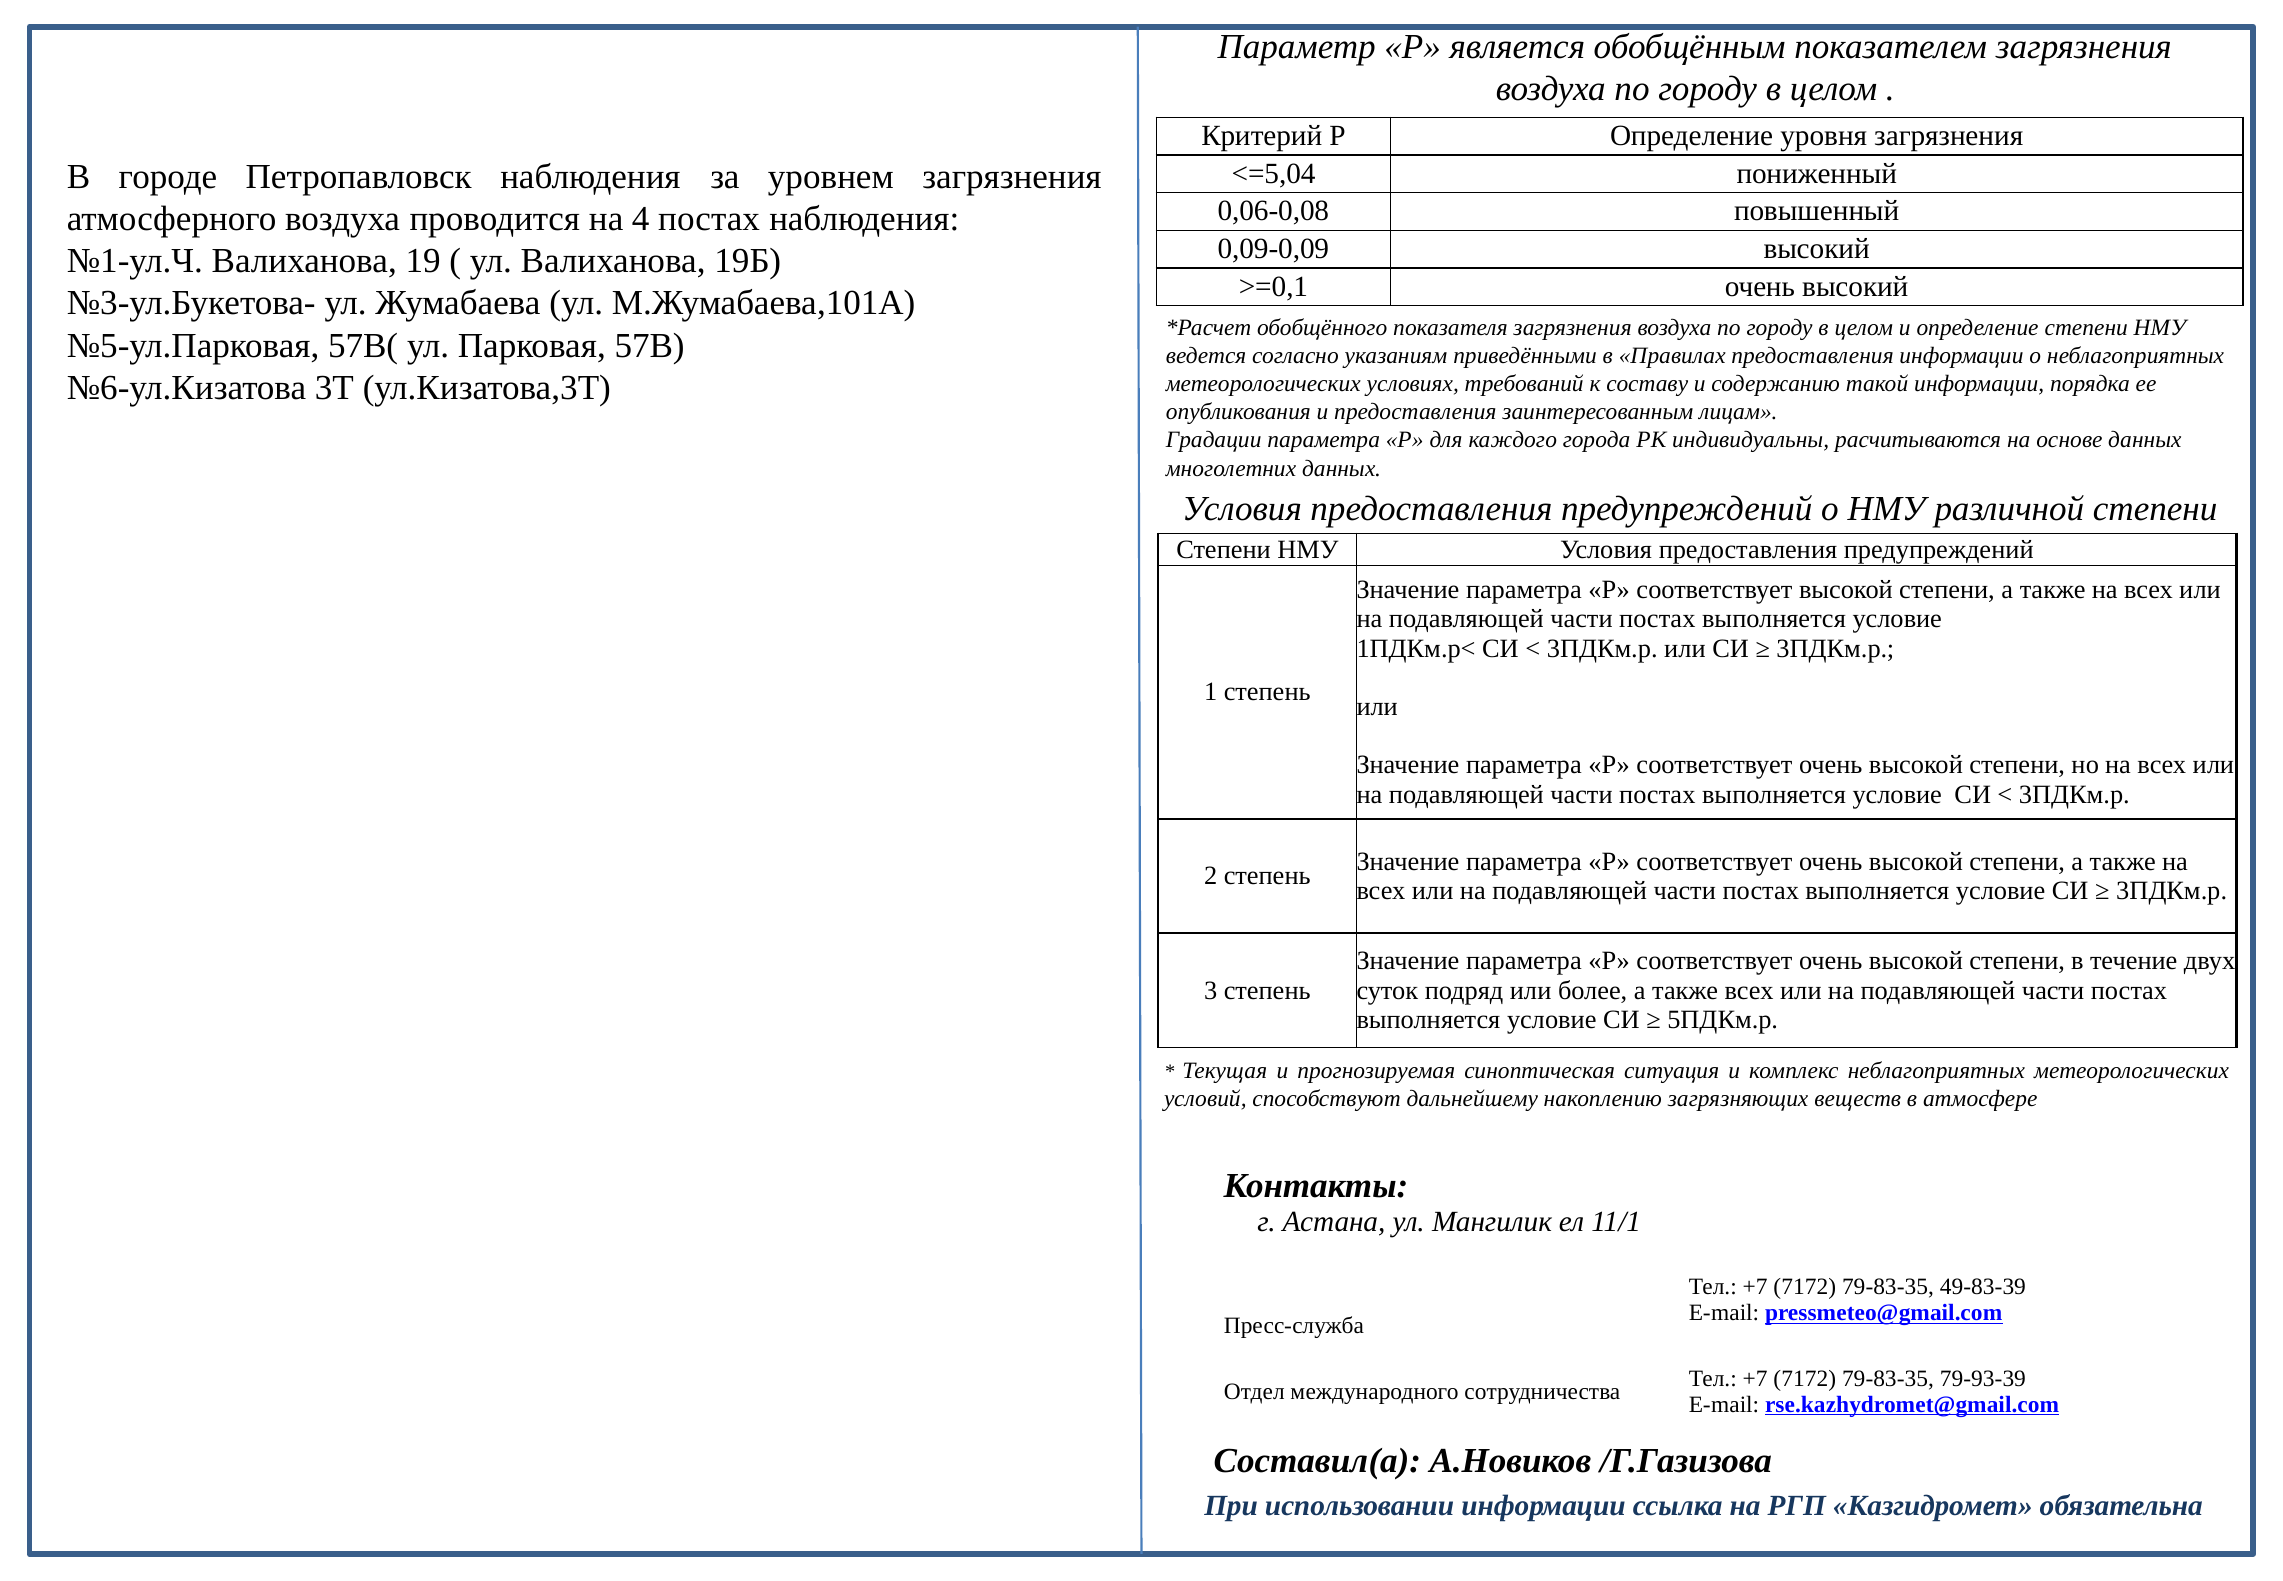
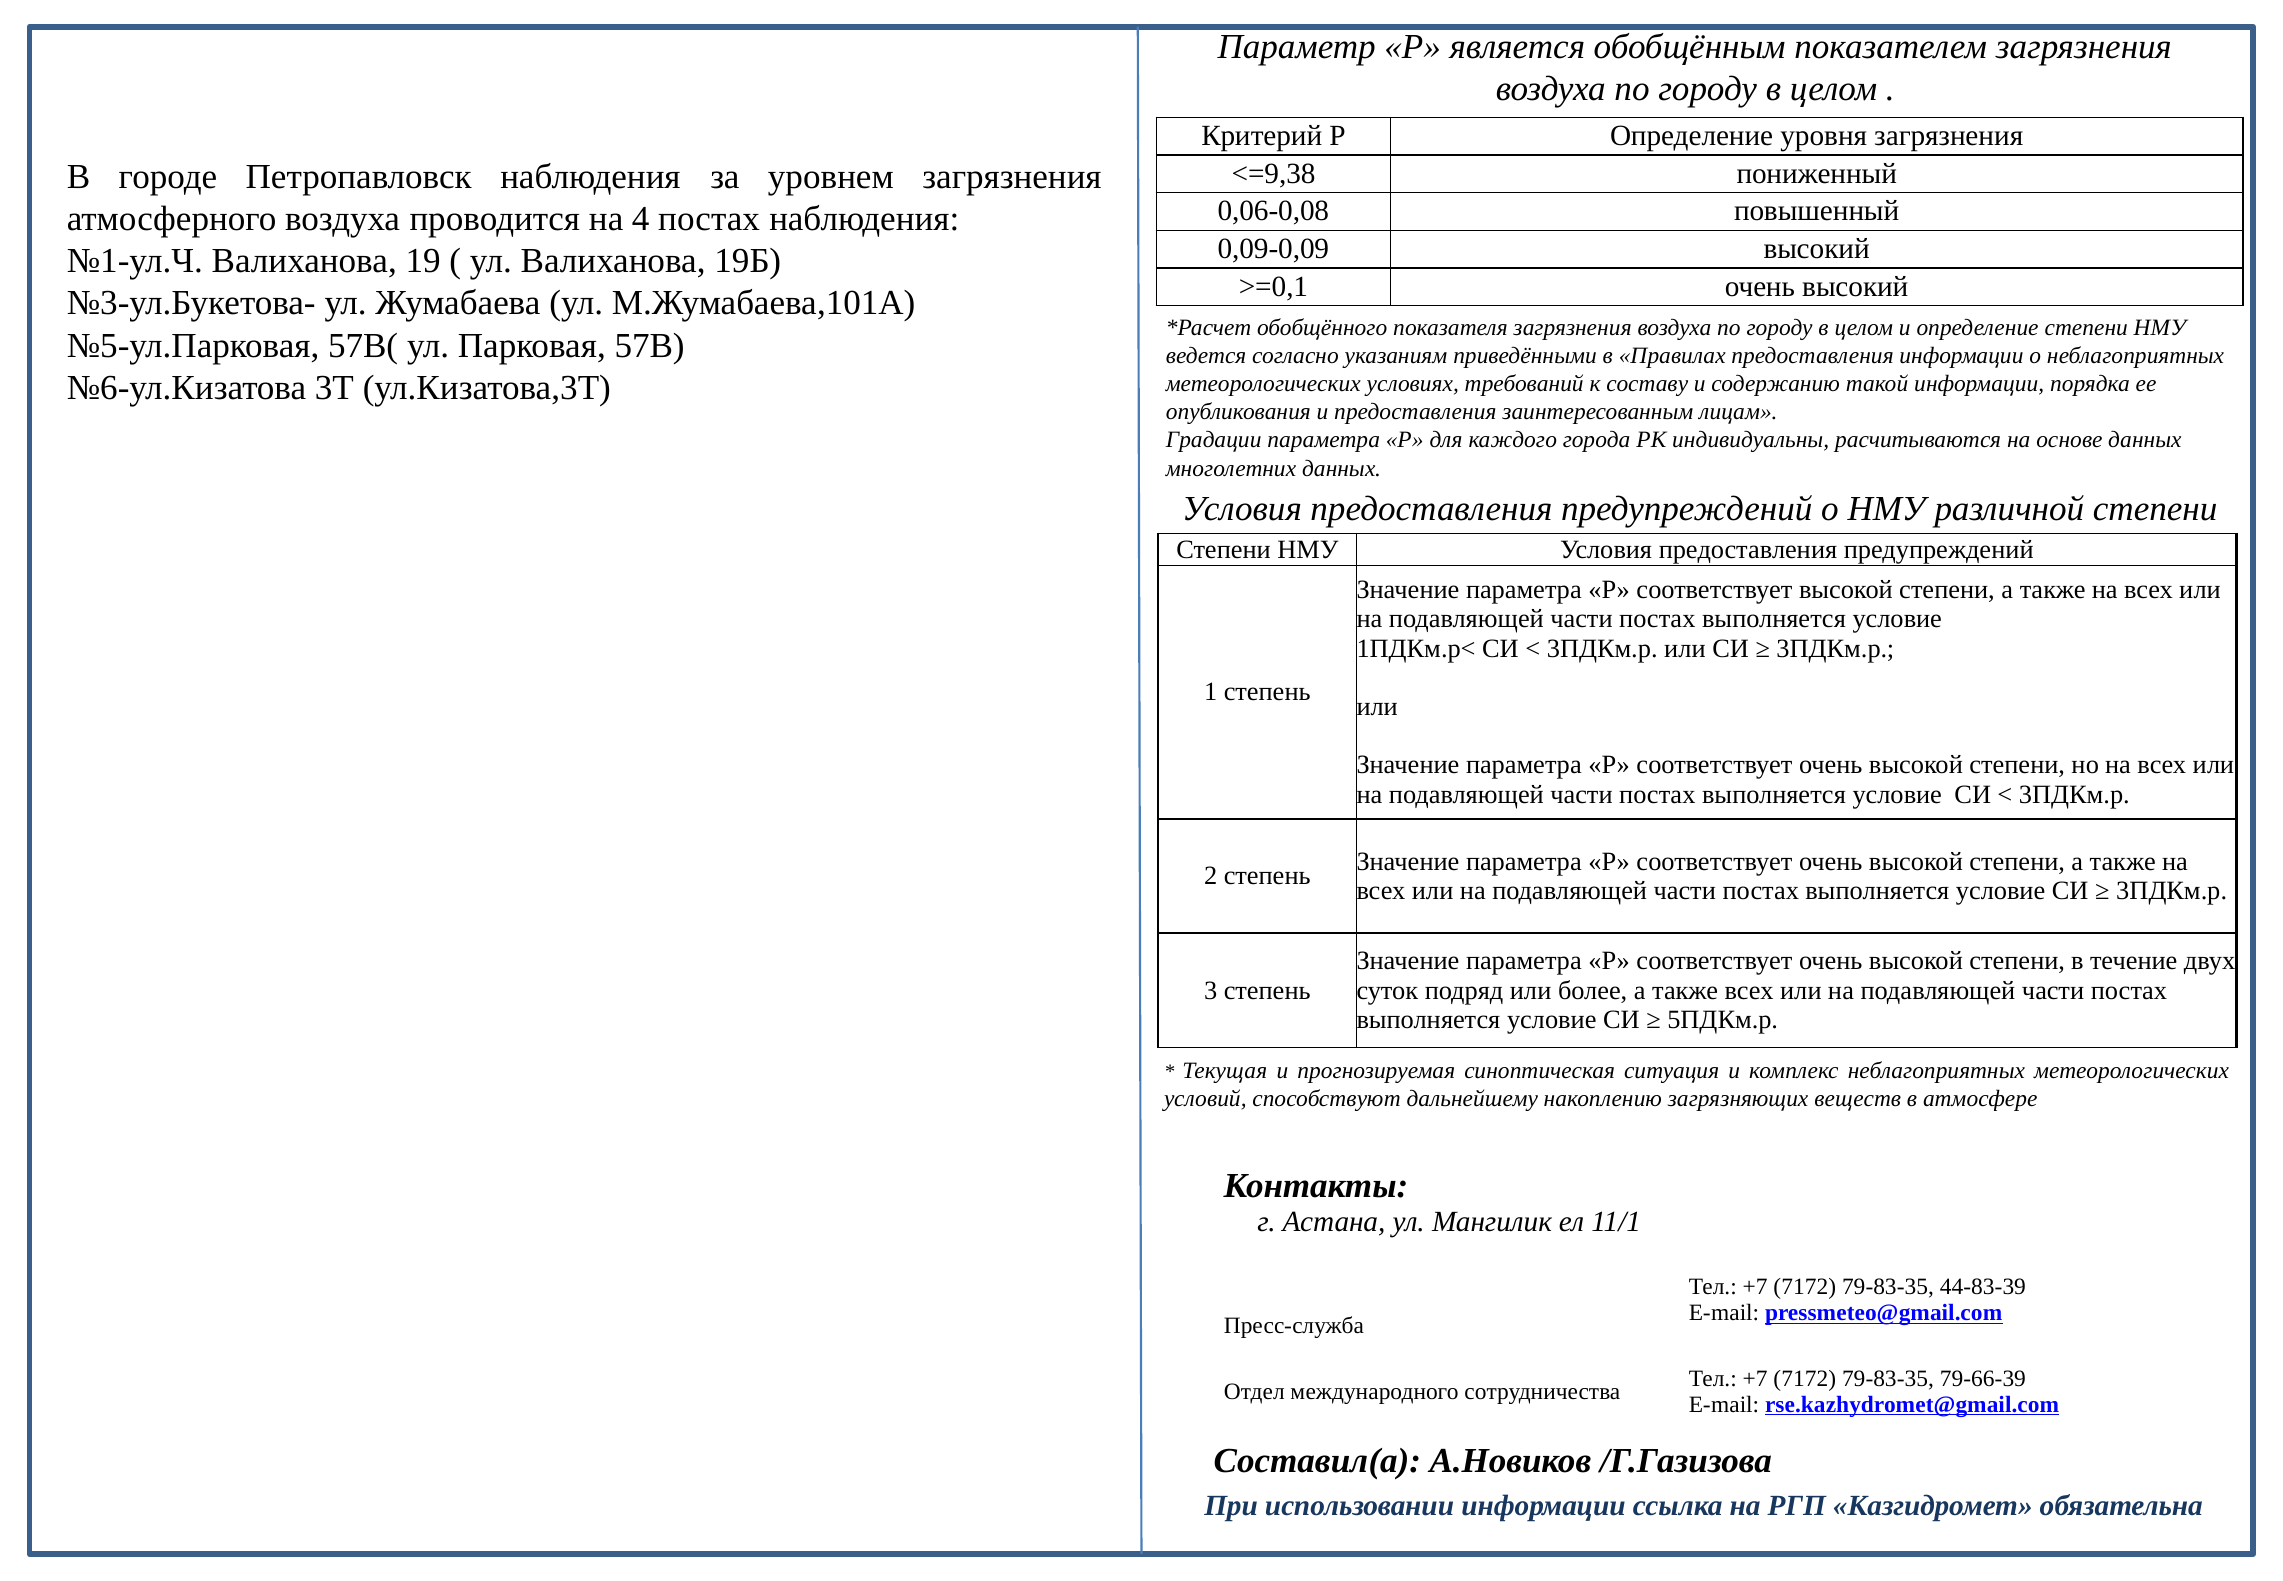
<=5,04: <=5,04 -> <=9,38
49-83-39: 49-83-39 -> 44-83-39
79-93-39: 79-93-39 -> 79-66-39
